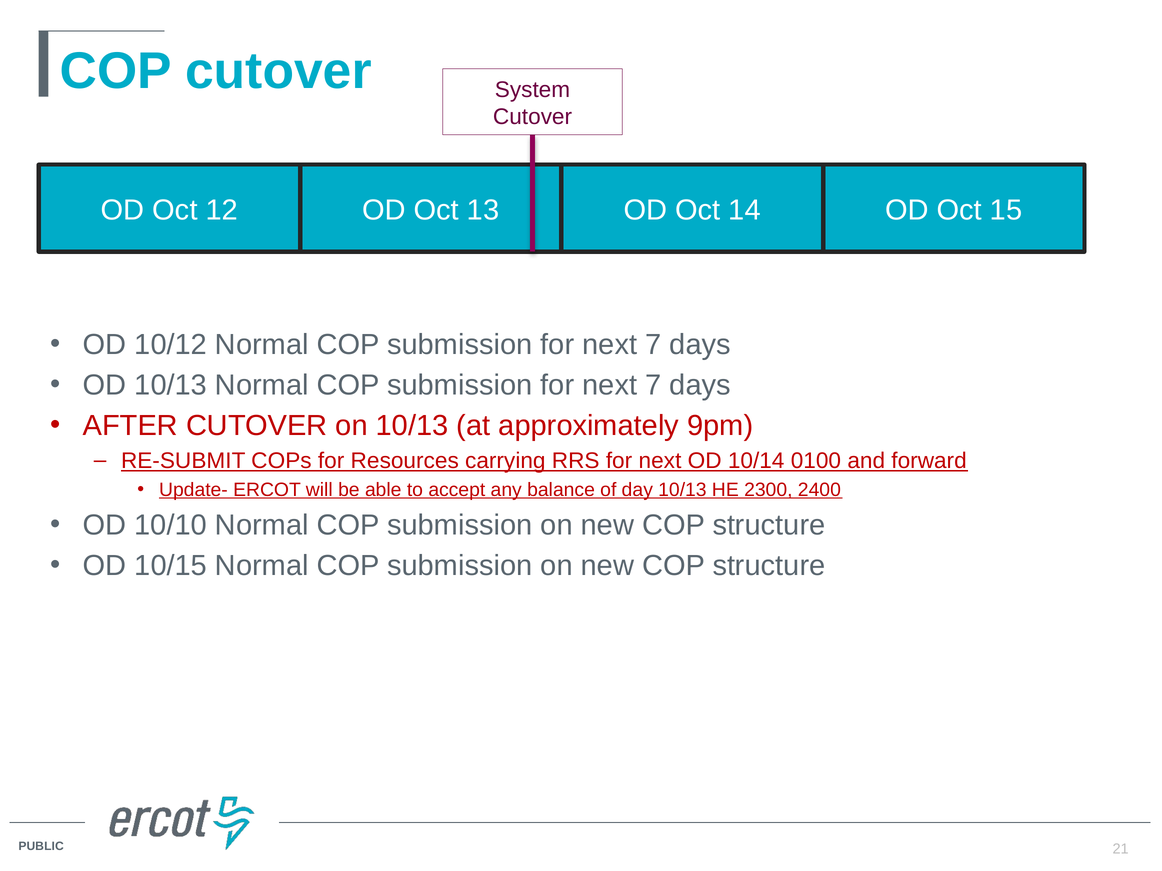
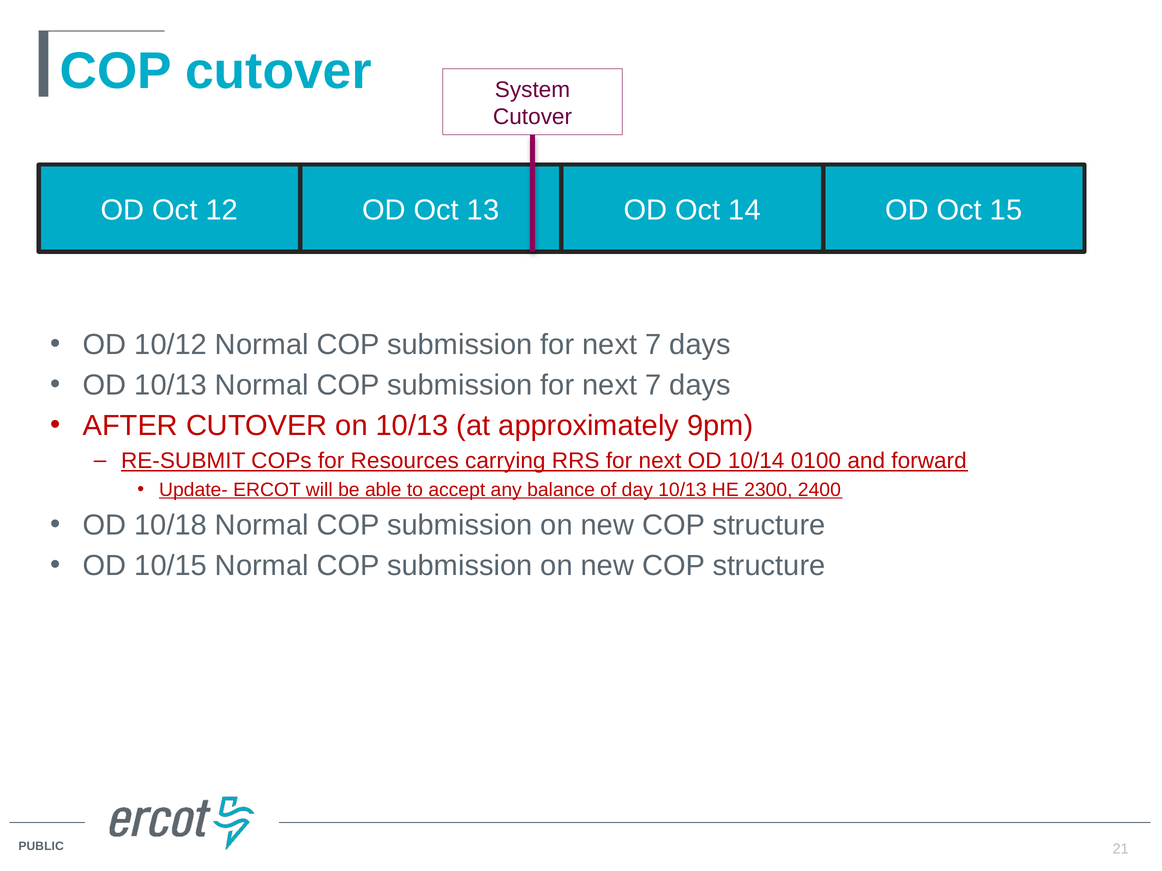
10/10: 10/10 -> 10/18
